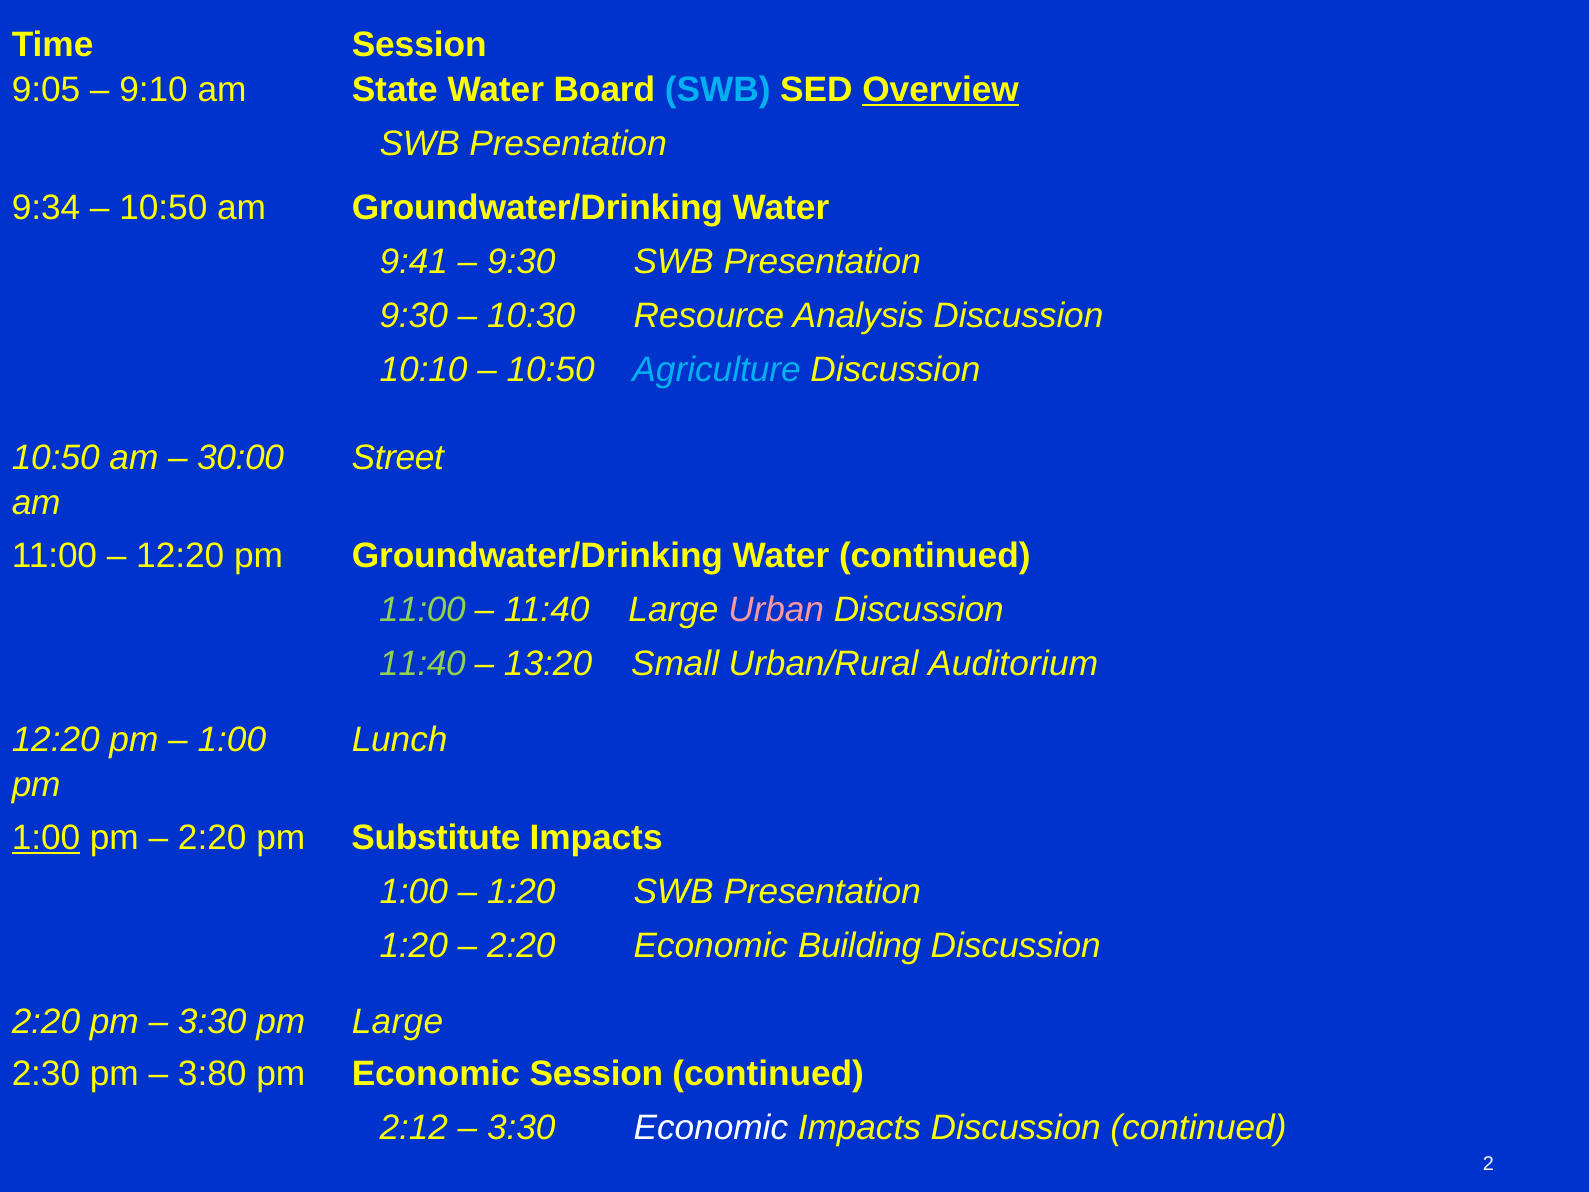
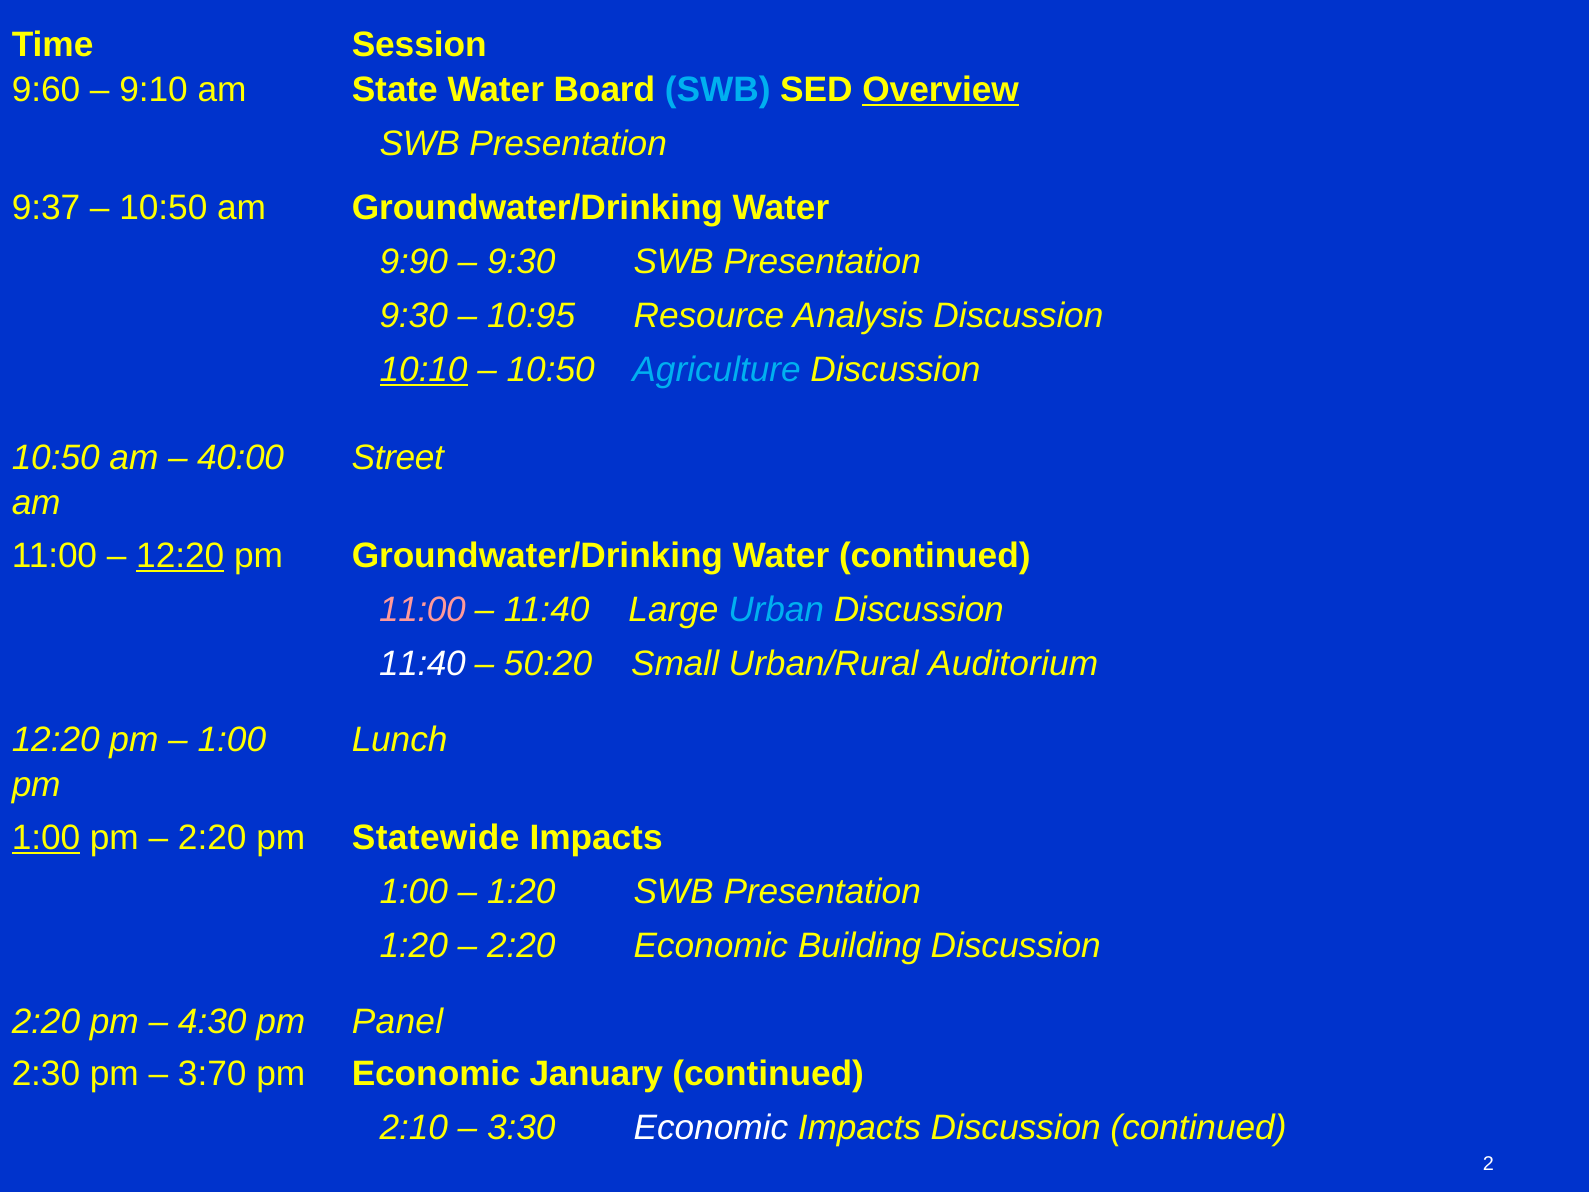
9:05: 9:05 -> 9:60
9:34: 9:34 -> 9:37
9:41: 9:41 -> 9:90
10:30: 10:30 -> 10:95
10:10 underline: none -> present
30:00: 30:00 -> 40:00
12:20 at (180, 556) underline: none -> present
11:00 at (422, 610) colour: light green -> pink
Urban colour: pink -> light blue
11:40 at (422, 664) colour: light green -> white
13:20: 13:20 -> 50:20
Substitute: Substitute -> Statewide
3:30 at (212, 1021): 3:30 -> 4:30
pm Large: Large -> Panel
3:80: 3:80 -> 3:70
Economic Session: Session -> January
2:12: 2:12 -> 2:10
